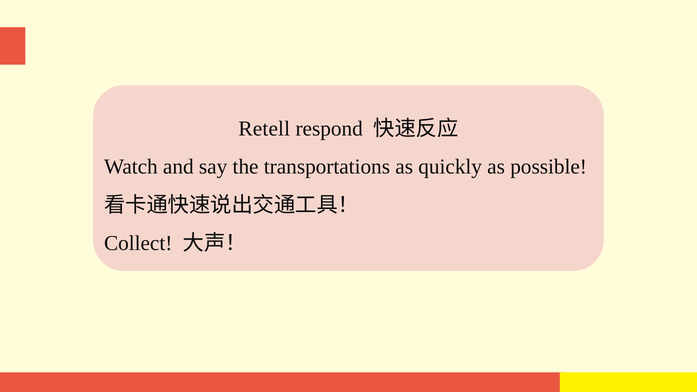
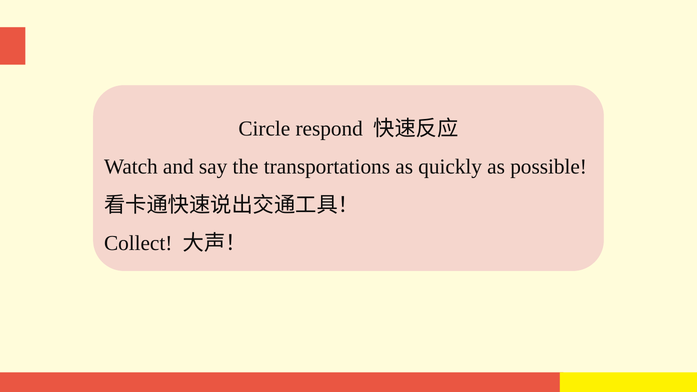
Retell: Retell -> Circle
